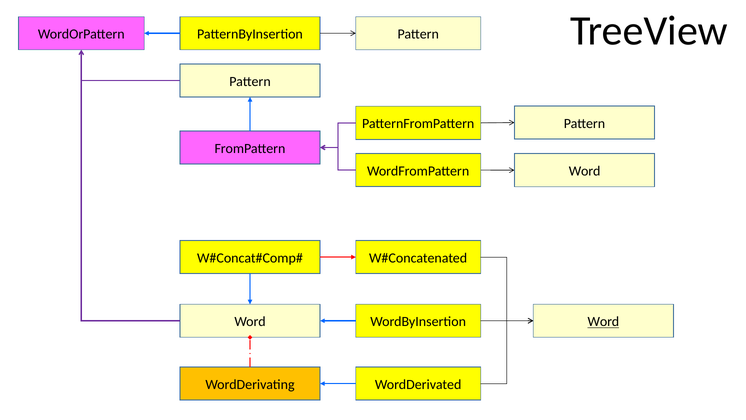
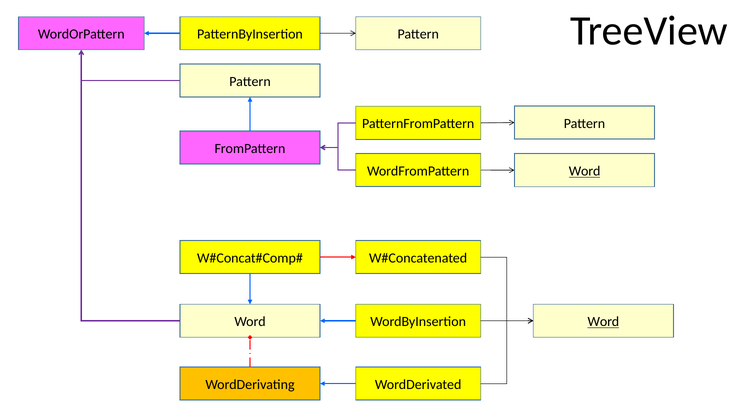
Word at (585, 171) underline: none -> present
